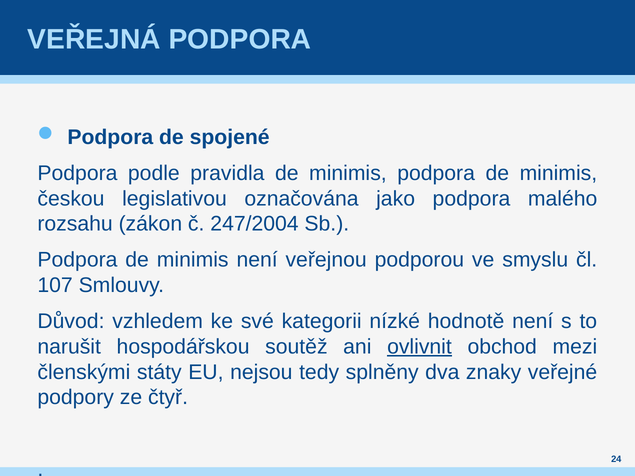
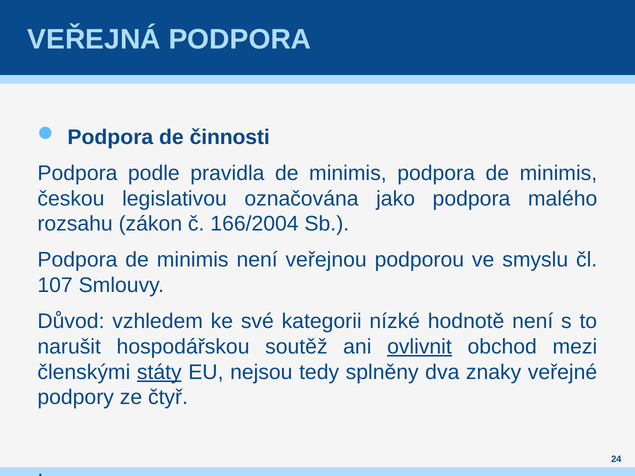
spojené: spojené -> činnosti
247/2004: 247/2004 -> 166/2004
státy underline: none -> present
